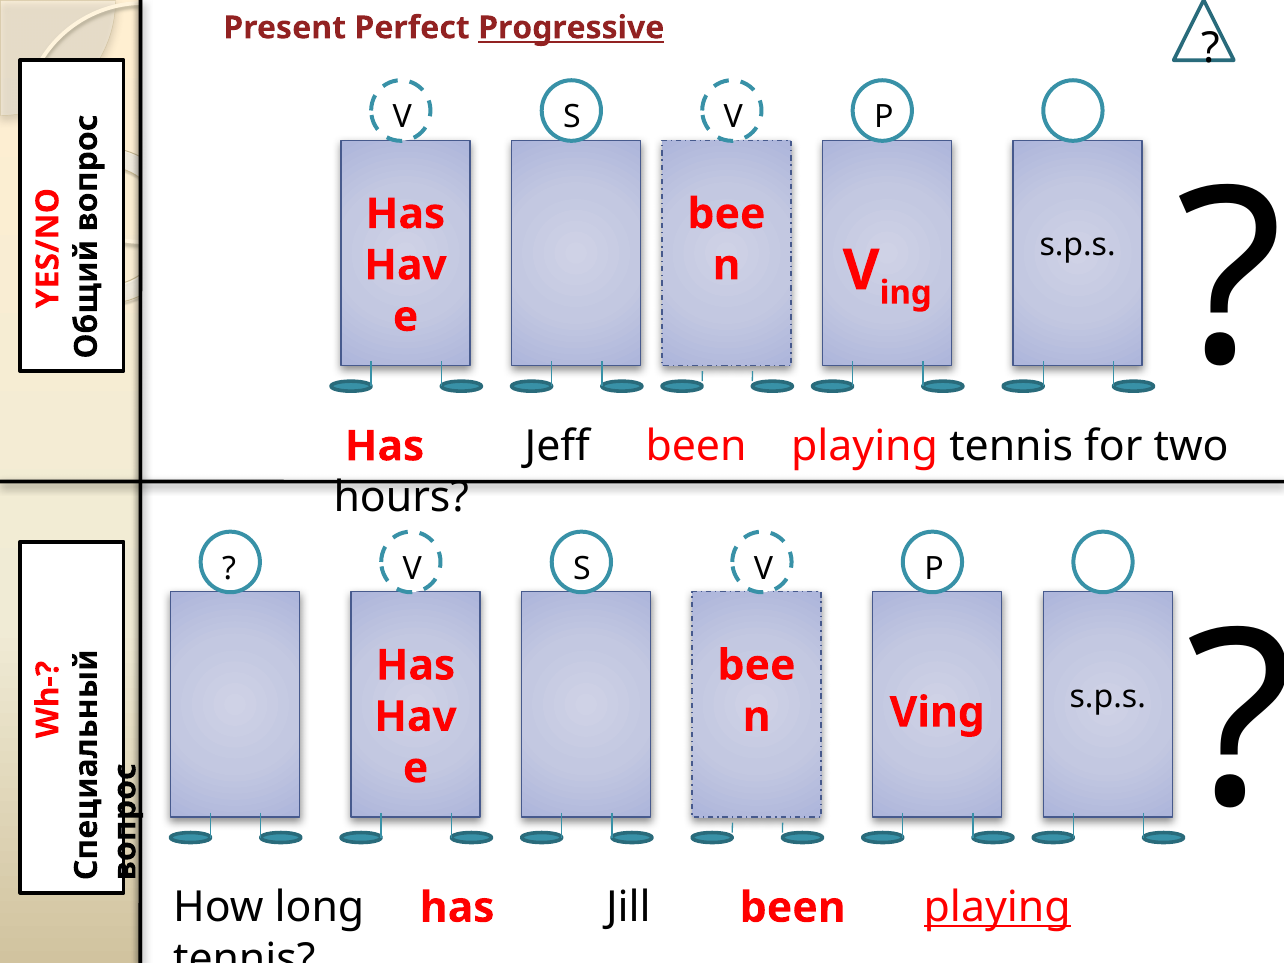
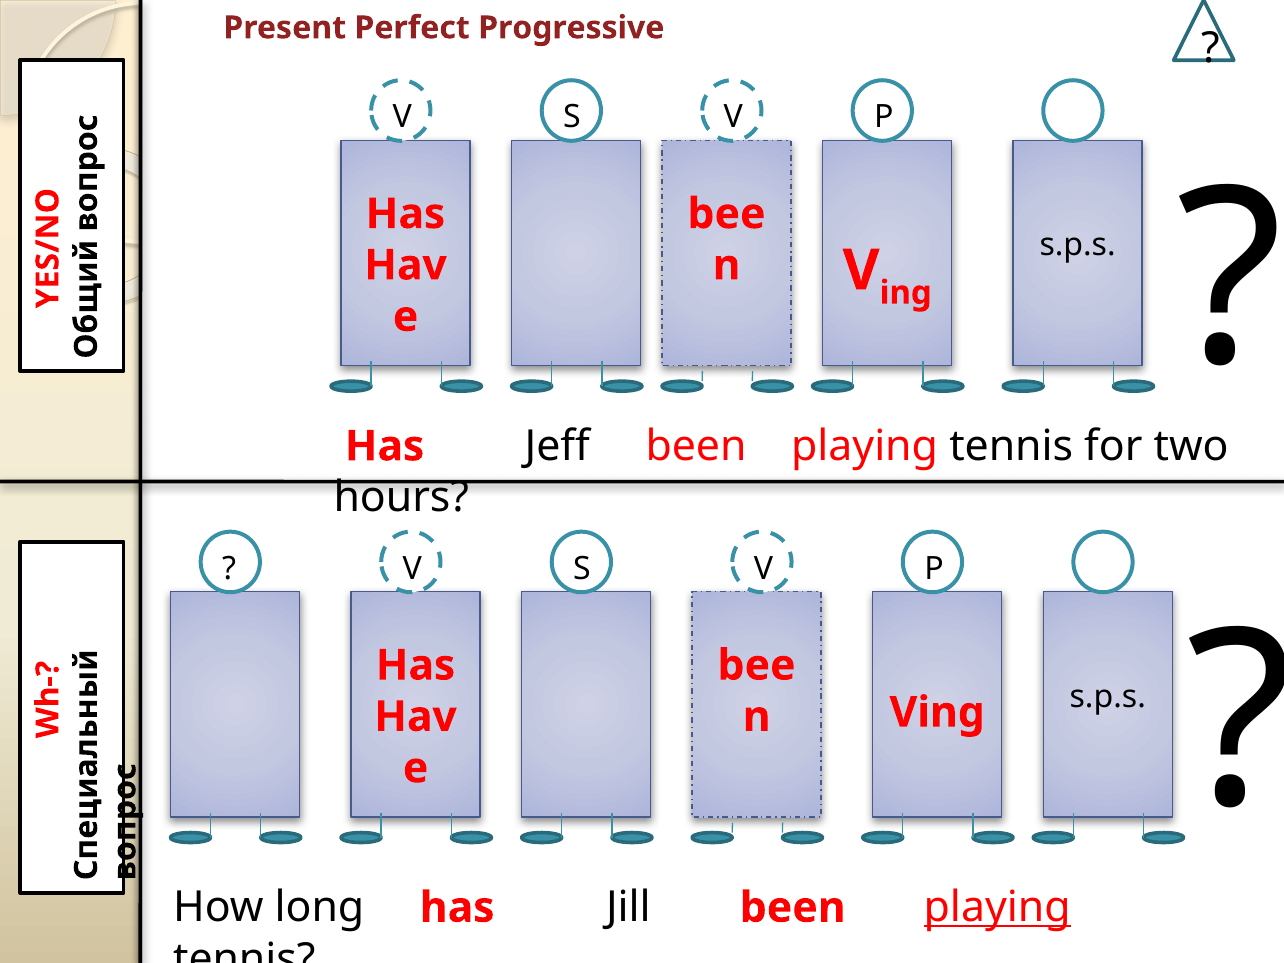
Progressive underline: present -> none
